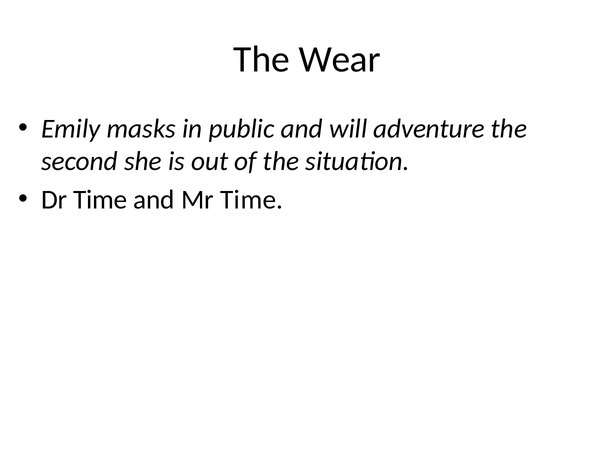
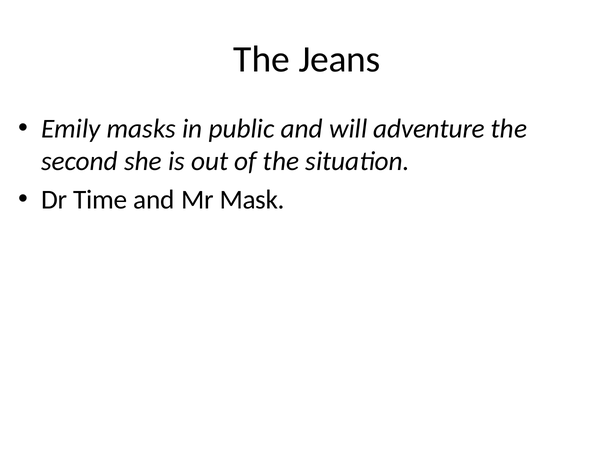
Wear: Wear -> Jeans
Mr Time: Time -> Mask
